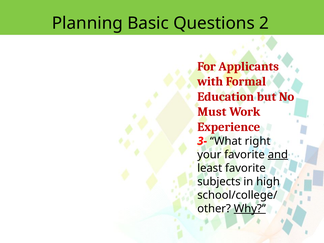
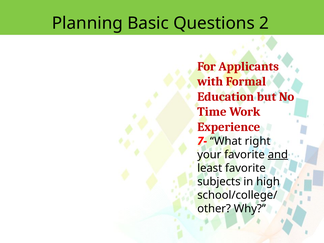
Must: Must -> Time
3-: 3- -> 7-
Why underline: present -> none
